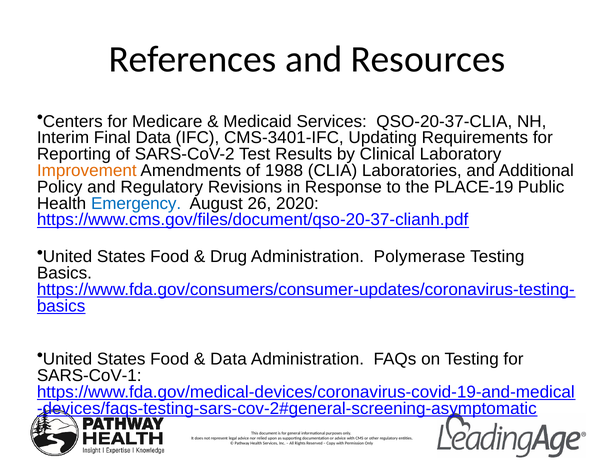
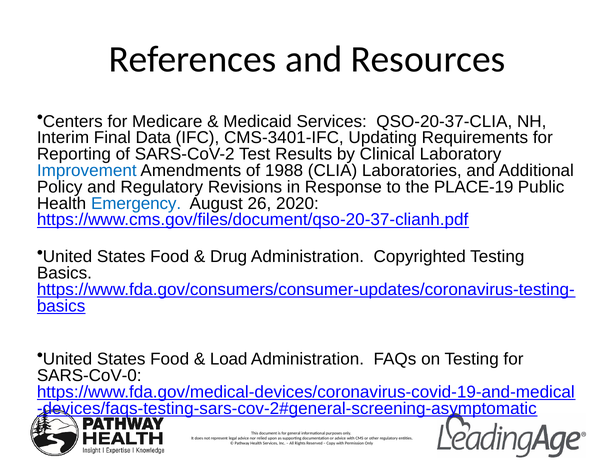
Improvement colour: orange -> blue
Polymerase: Polymerase -> Copyrighted
Data at (229, 359): Data -> Load
SARS-CoV-1: SARS-CoV-1 -> SARS-CoV-0
